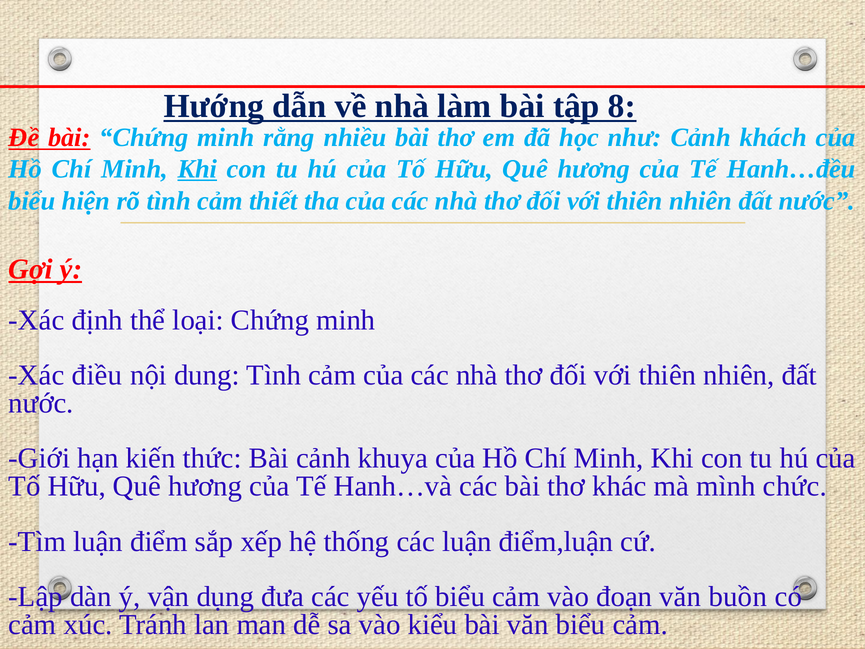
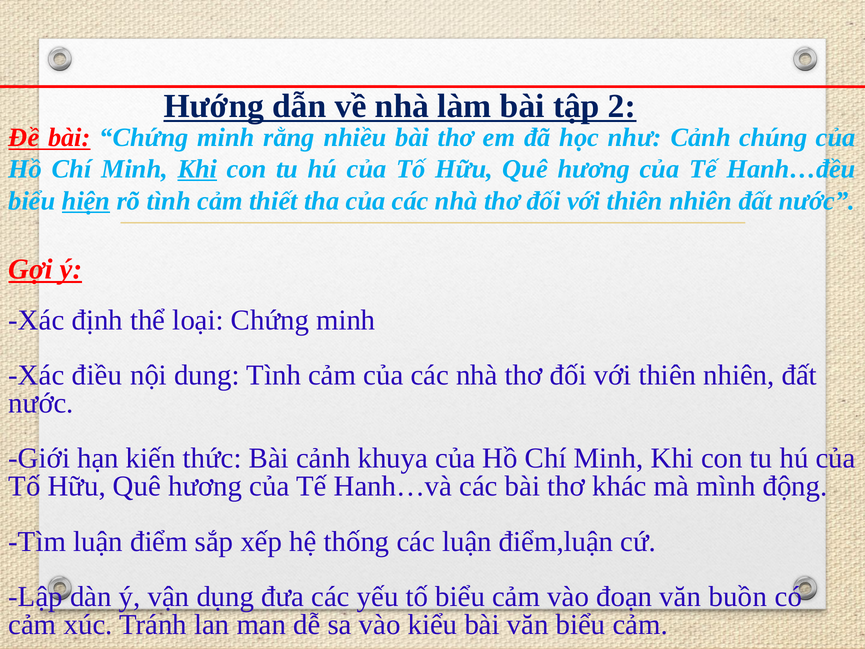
8: 8 -> 2
khách: khách -> chúng
hiện underline: none -> present
chức: chức -> động
